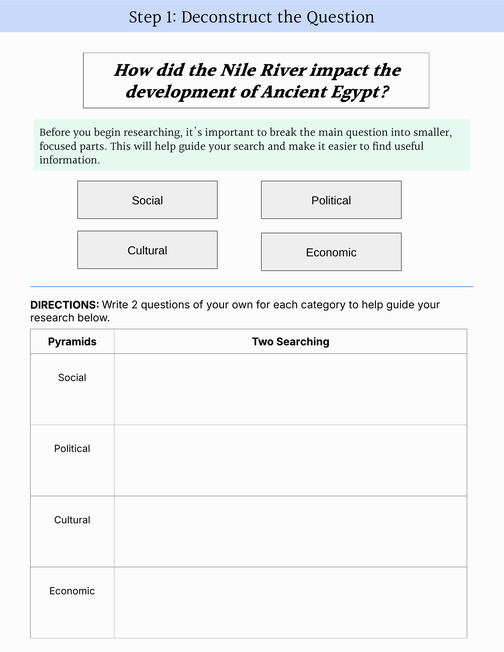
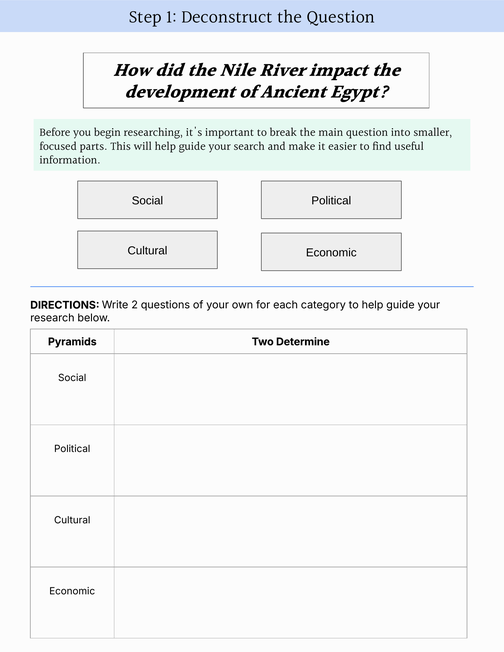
Searching: Searching -> Determine
